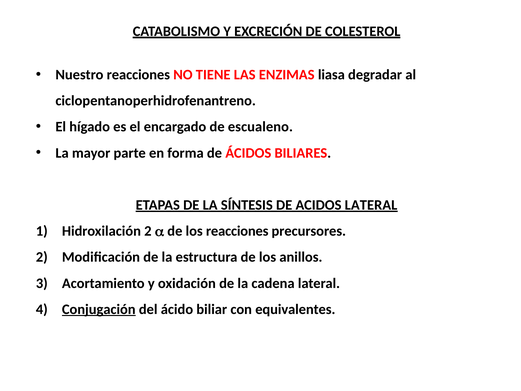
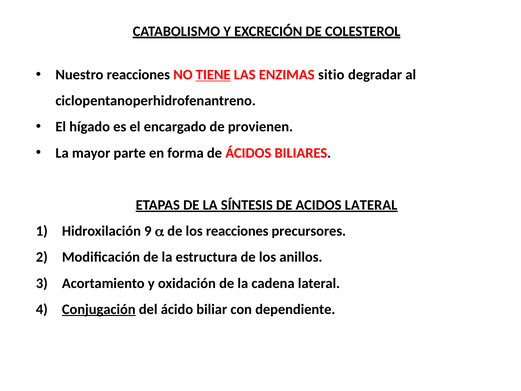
TIENE underline: none -> present
liasa: liasa -> sitio
escualeno: escualeno -> provienen
Hidroxilación 2: 2 -> 9
equivalentes: equivalentes -> dependiente
